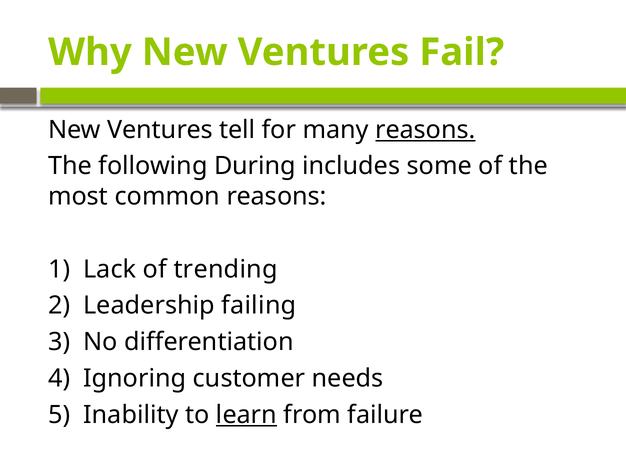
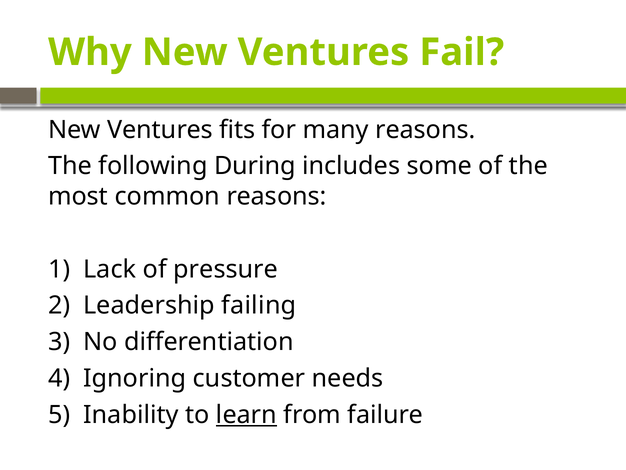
tell: tell -> fits
reasons at (425, 130) underline: present -> none
trending: trending -> pressure
